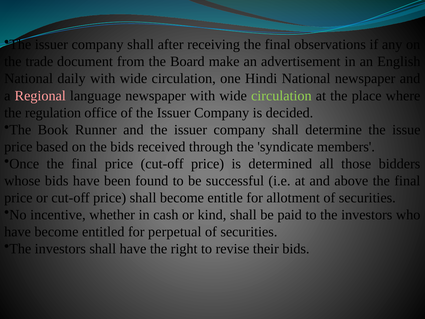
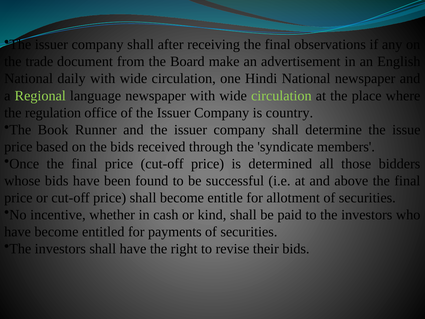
Regional colour: pink -> light green
decided: decided -> country
perpetual: perpetual -> payments
